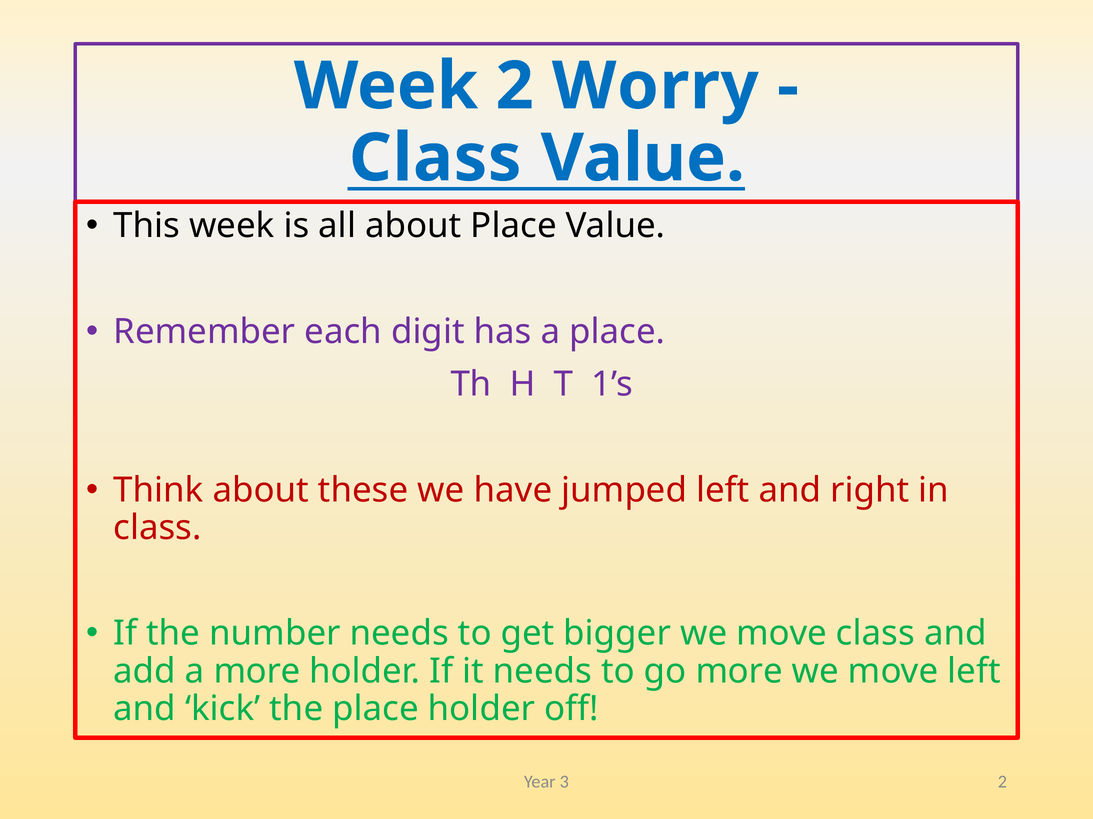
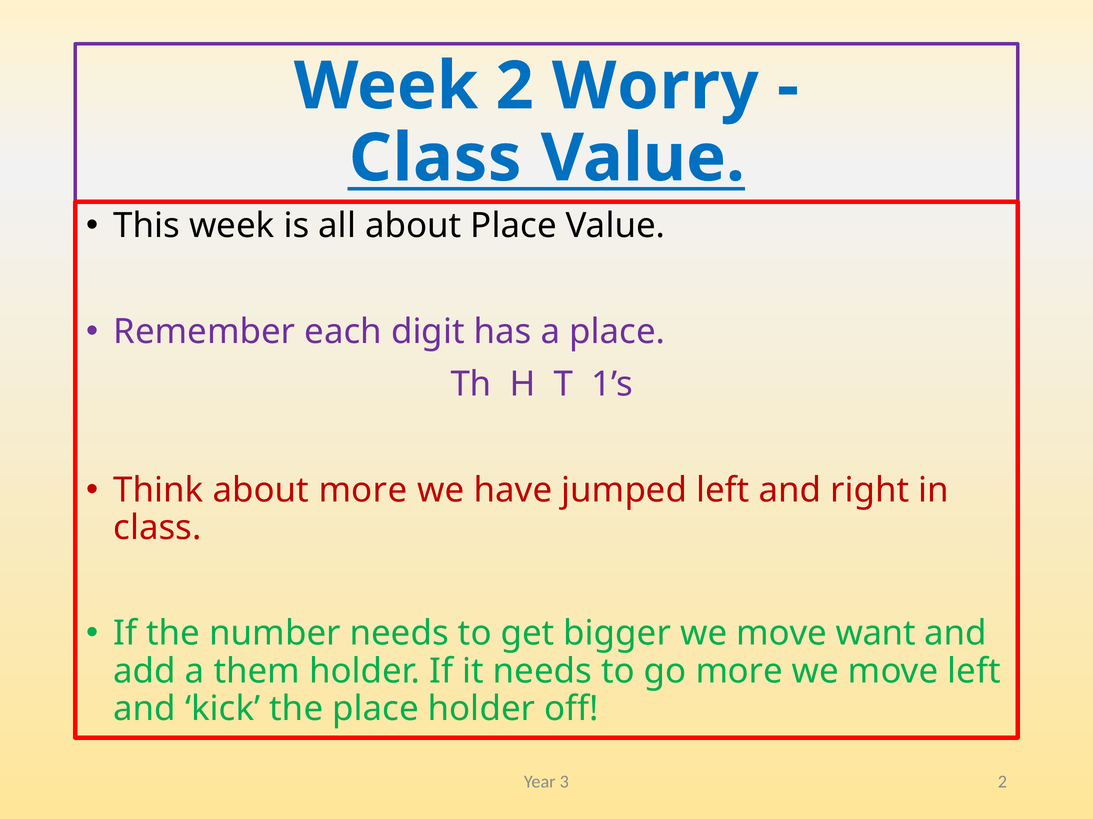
about these: these -> more
move class: class -> want
a more: more -> them
